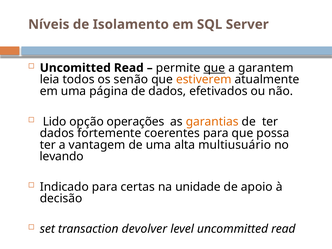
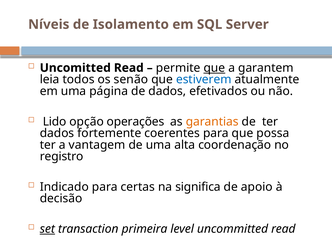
estiverem colour: orange -> blue
multiusuário: multiusuário -> coordenação
levando: levando -> registro
unidade: unidade -> significa
set underline: none -> present
devolver: devolver -> primeira
